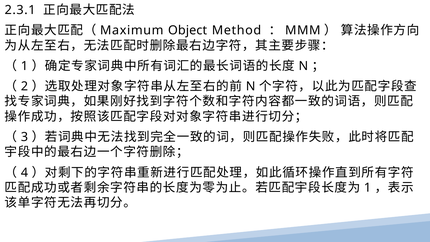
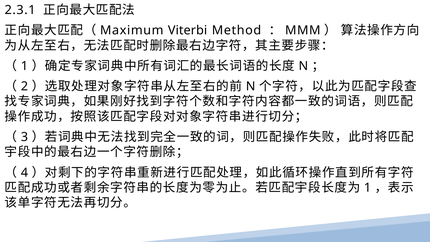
Object: Object -> Viterbi
